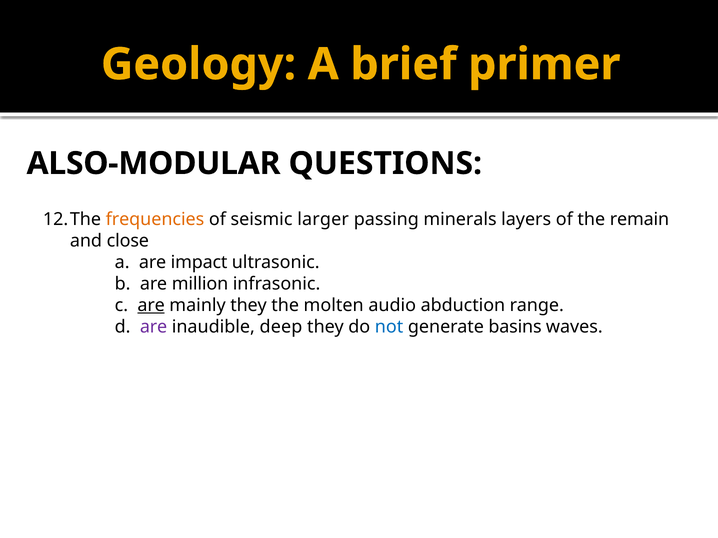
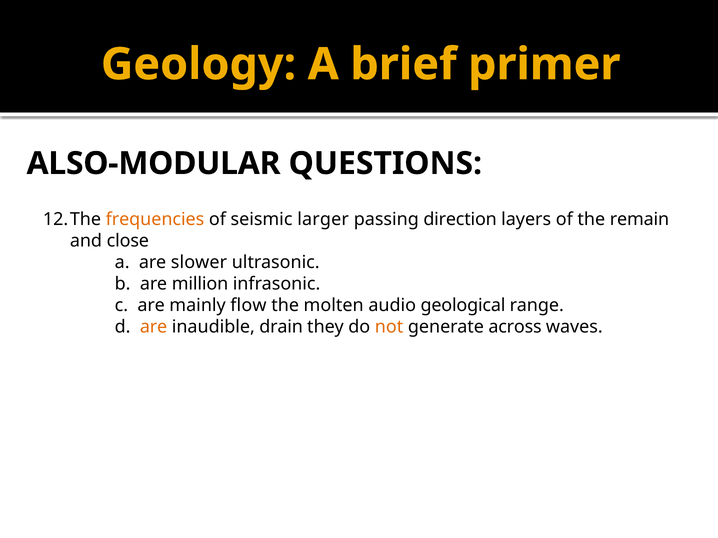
minerals: minerals -> direction
impact: impact -> slower
are at (151, 306) underline: present -> none
mainly they: they -> flow
abduction: abduction -> geological
are at (154, 327) colour: purple -> orange
deep: deep -> drain
not colour: blue -> orange
basins: basins -> across
